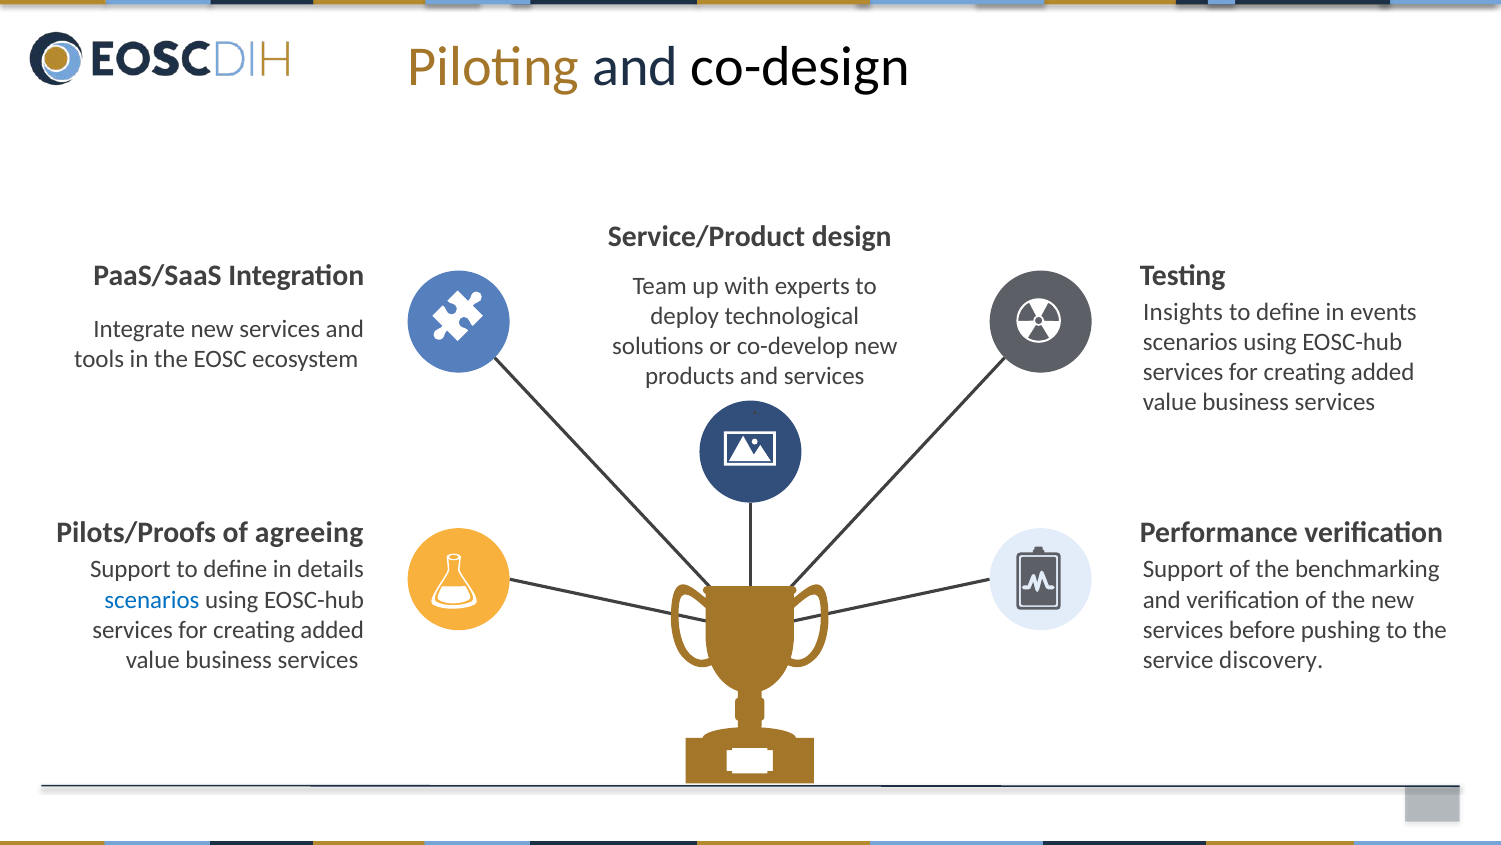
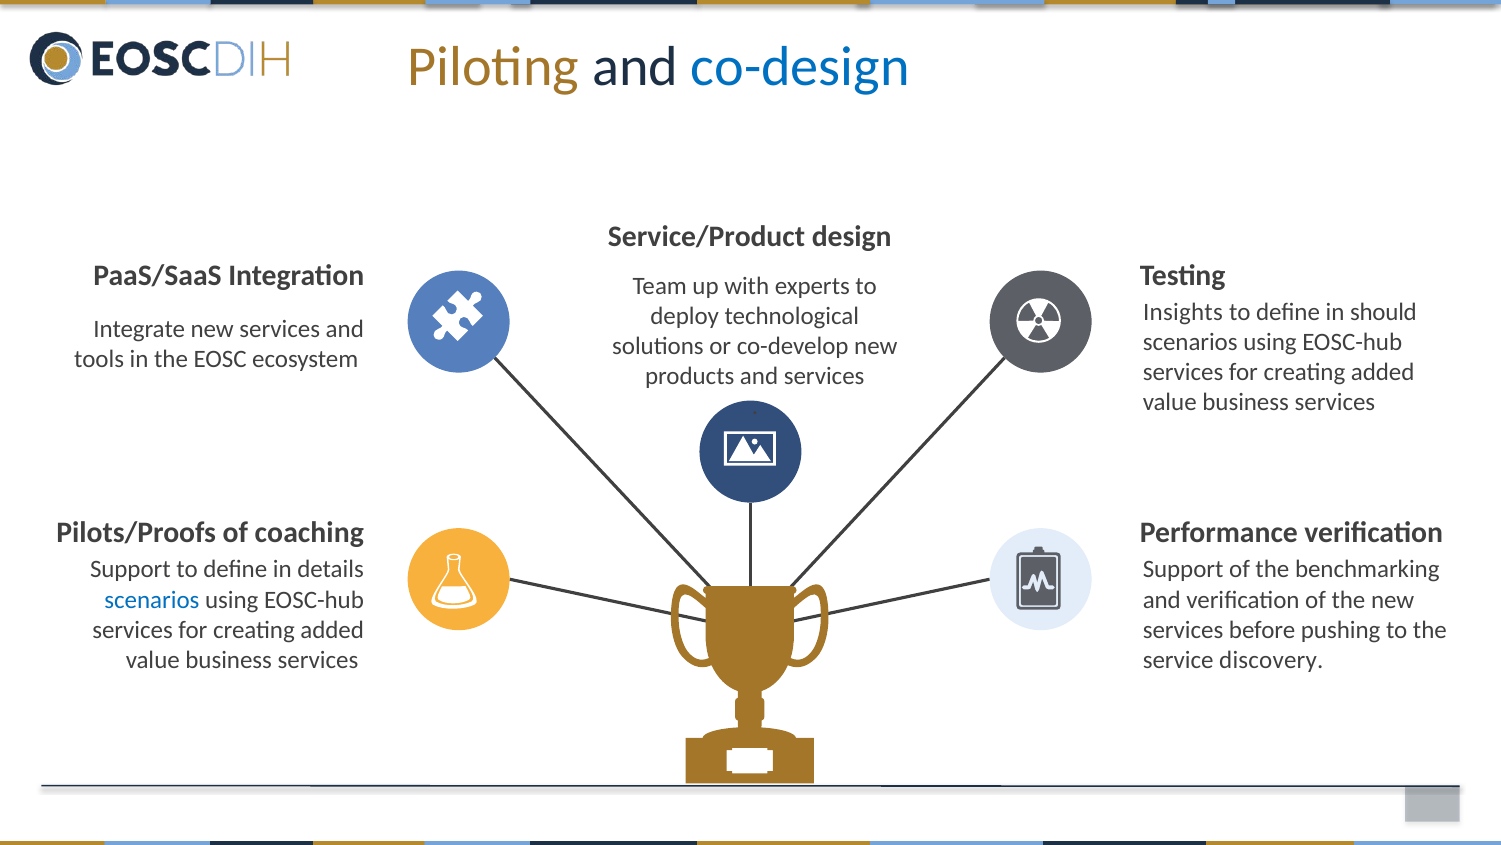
co-design colour: black -> blue
events: events -> should
agreeing: agreeing -> coaching
